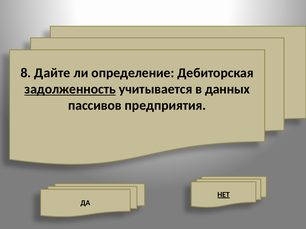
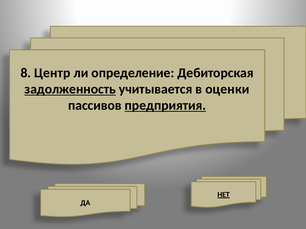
Дайте: Дайте -> Центр
данных: данных -> оценки
предприятия underline: none -> present
